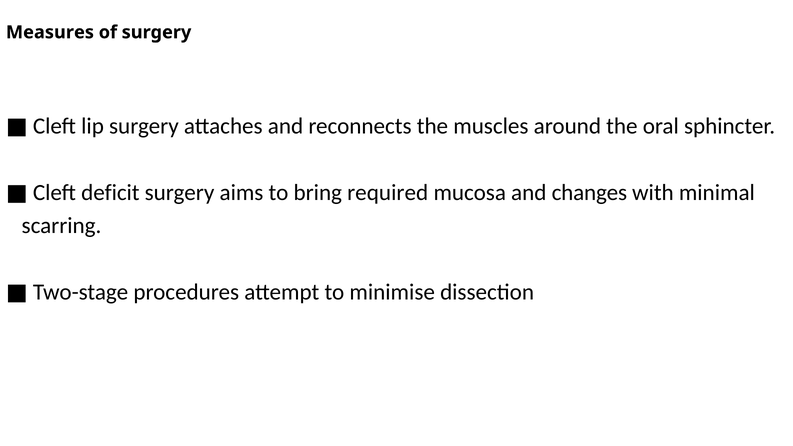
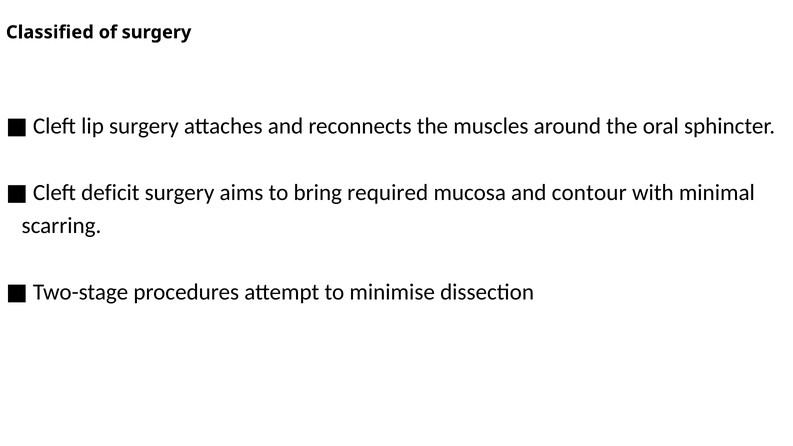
Measures: Measures -> Classified
changes: changes -> contour
